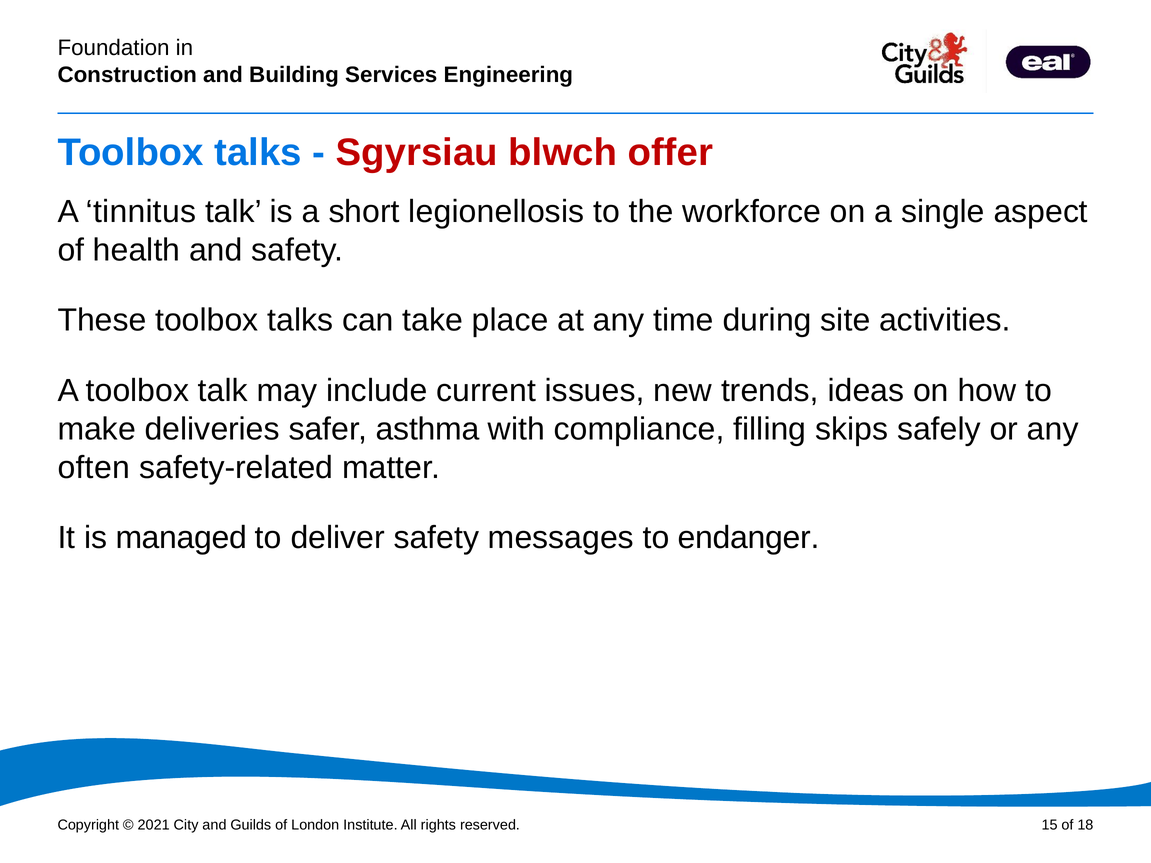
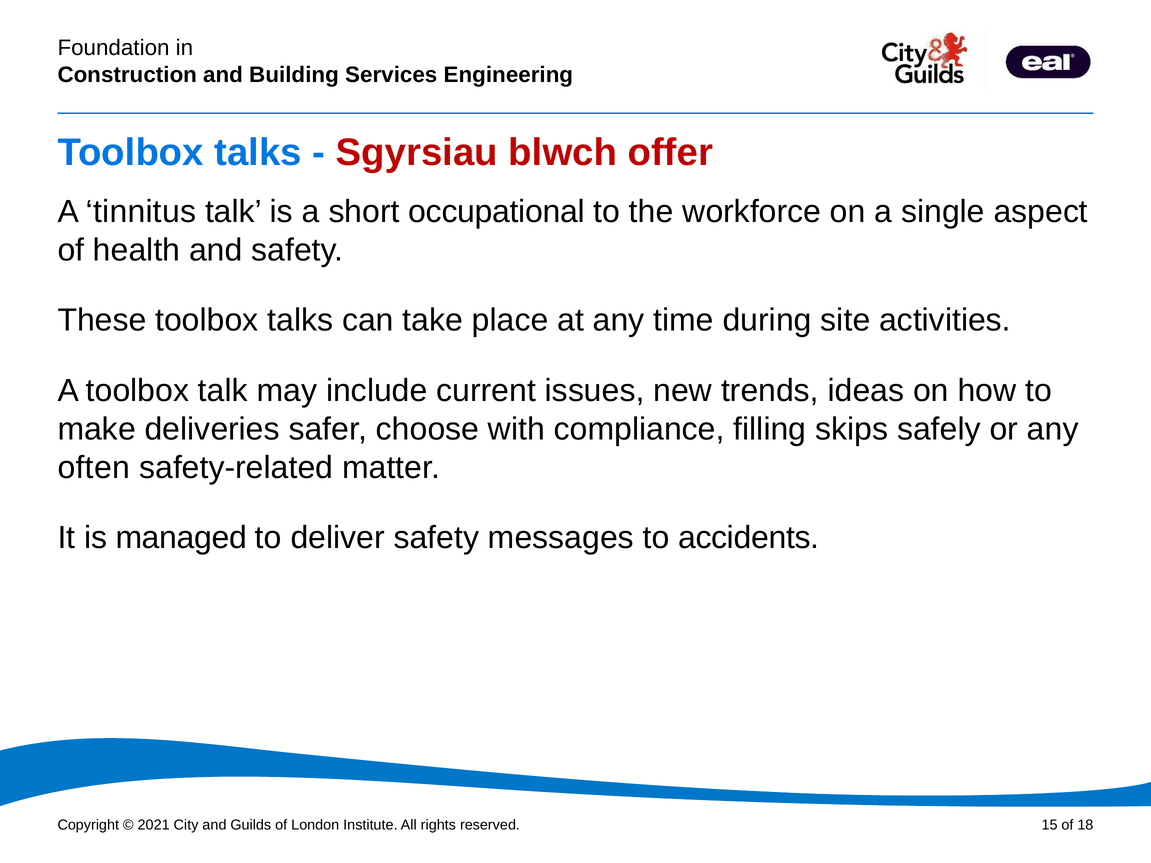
legionellosis: legionellosis -> occupational
asthma: asthma -> choose
endanger: endanger -> accidents
